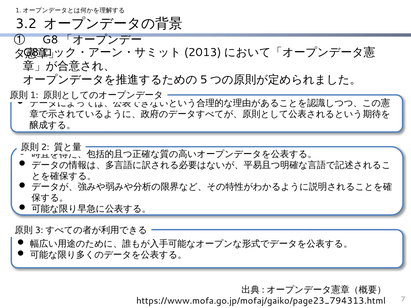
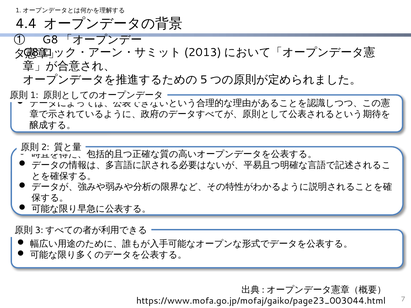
3.2: 3.2 -> 4.4
https://www.mofa.go.jp/mofaj/gaiko/page23_794313.html: https://www.mofa.go.jp/mofaj/gaiko/page23_794313.html -> https://www.mofa.go.jp/mofaj/gaiko/page23_003044.html
